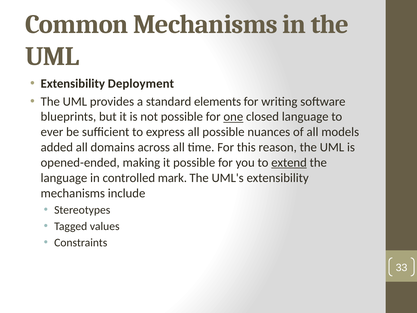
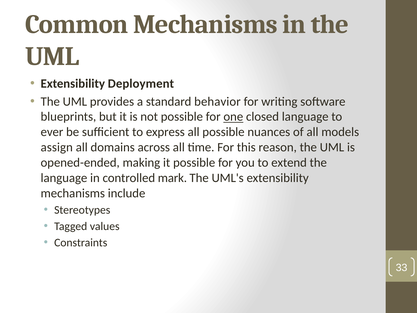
elements: elements -> behavior
added: added -> assign
extend underline: present -> none
